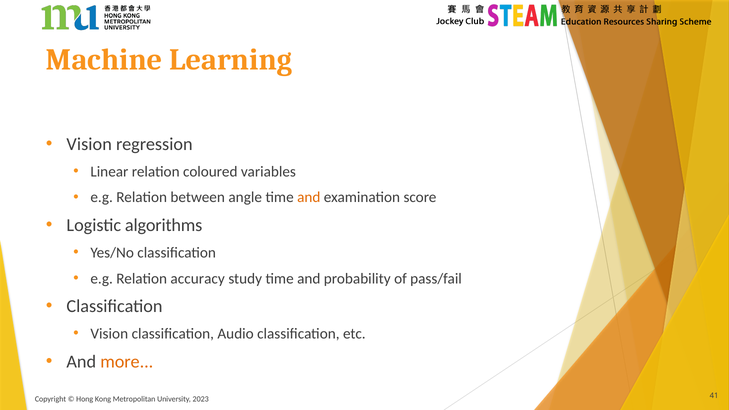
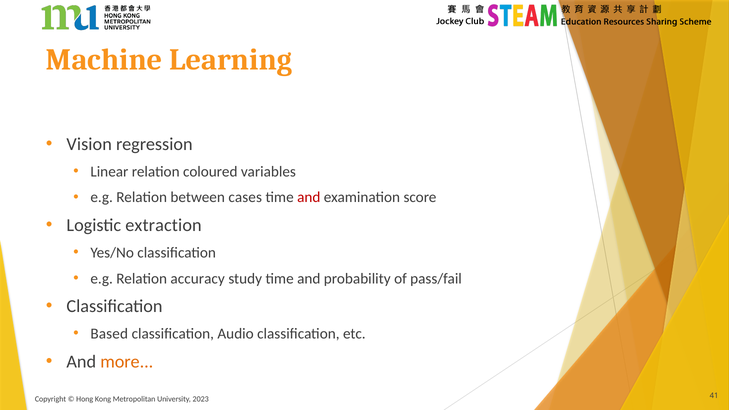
angle: angle -> cases
and at (309, 197) colour: orange -> red
algorithms: algorithms -> extraction
Vision at (109, 334): Vision -> Based
